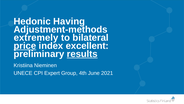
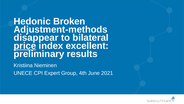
Having: Having -> Broken
extremely: extremely -> disappear
results underline: present -> none
